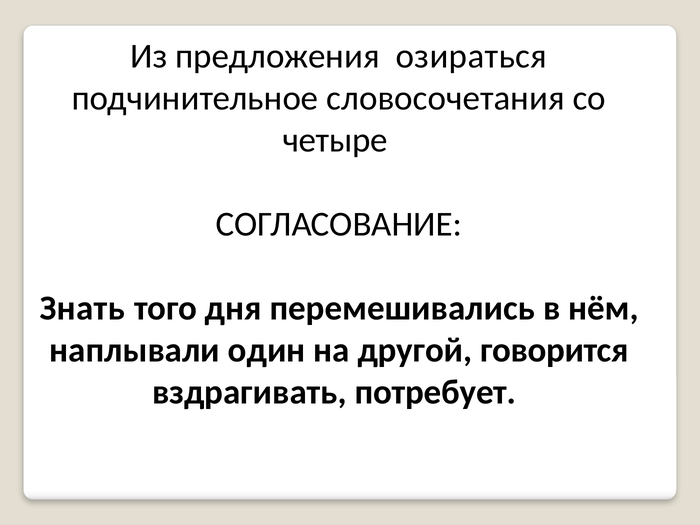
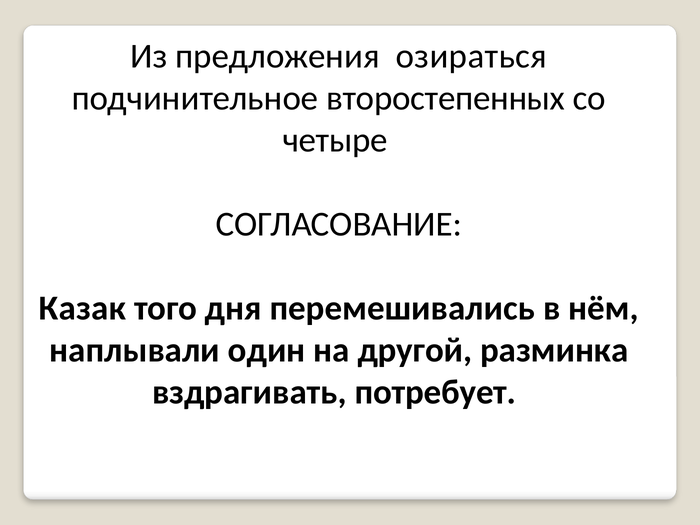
словосочетания: словосочетания -> второстепенных
Знать: Знать -> Казак
говорится: говорится -> разминка
